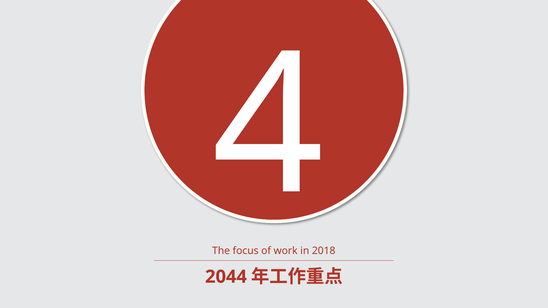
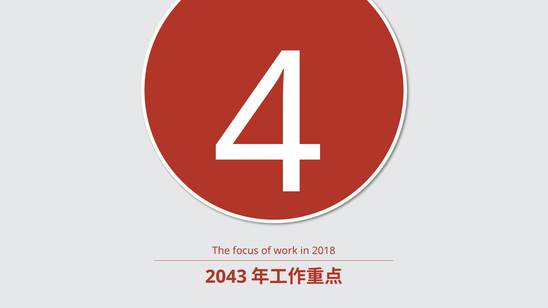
2044: 2044 -> 2043
